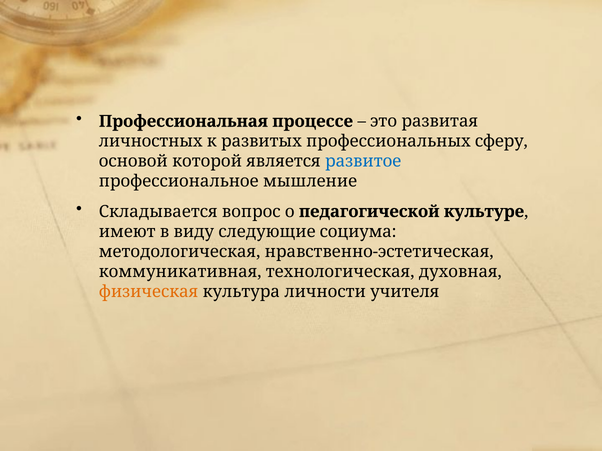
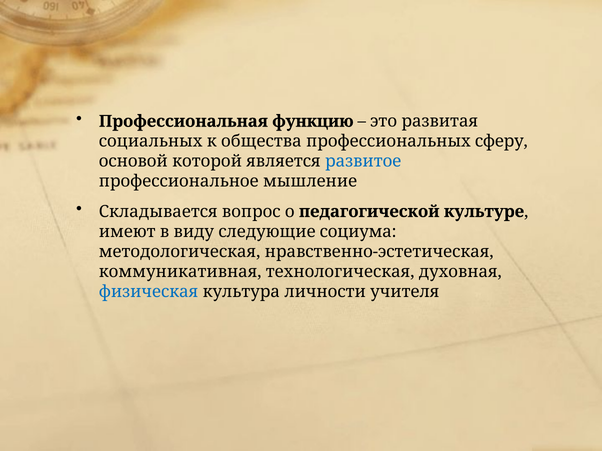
процессе: процессе -> функцию
личностных: личностных -> социальных
развитых: развитых -> общества
физическая colour: orange -> blue
